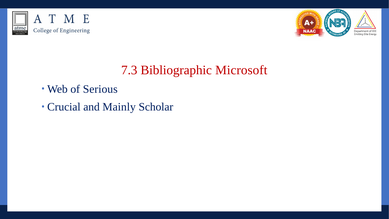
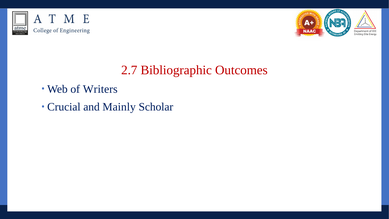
7.3: 7.3 -> 2.7
Microsoft: Microsoft -> Outcomes
Serious: Serious -> Writers
